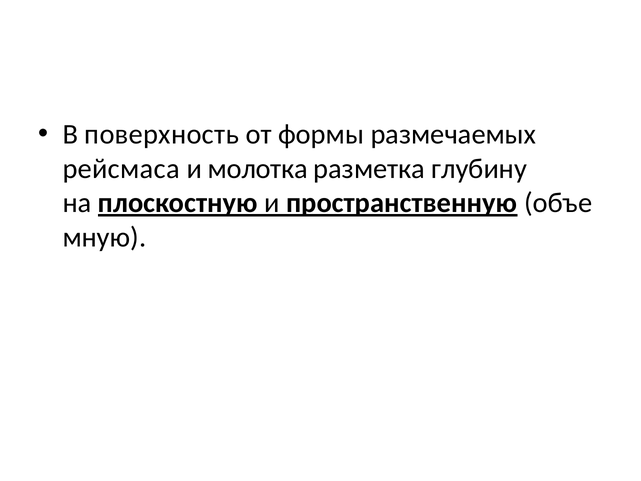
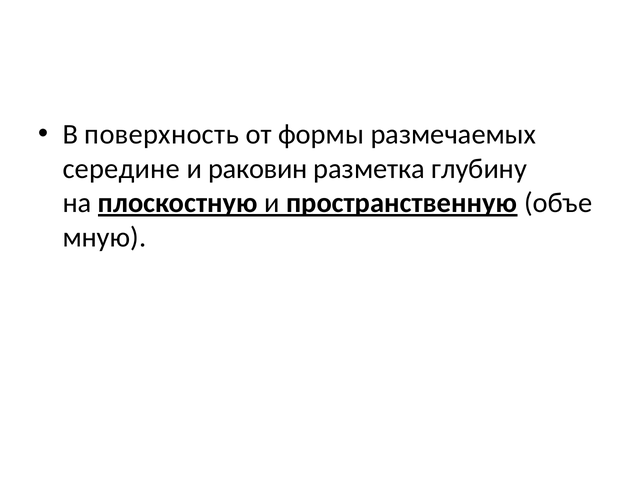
рейсмаса: рейсмаса -> середине
молотка: молотка -> раковин
